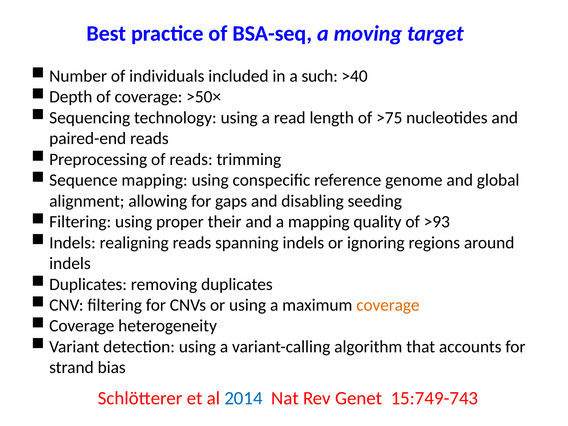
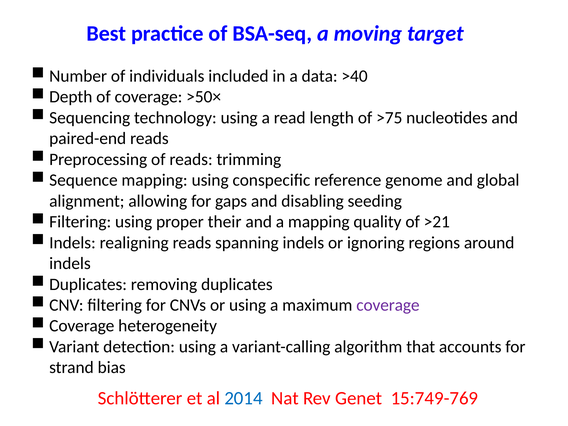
such: such -> data
>93: >93 -> >21
coverage at (388, 305) colour: orange -> purple
15:749-743: 15:749-743 -> 15:749-769
